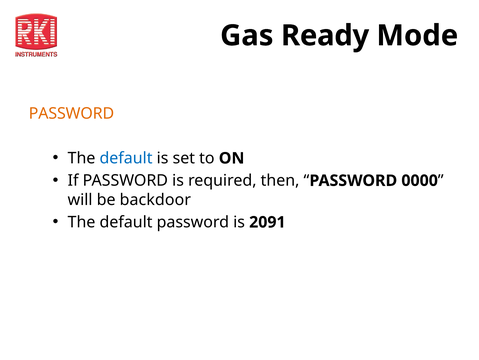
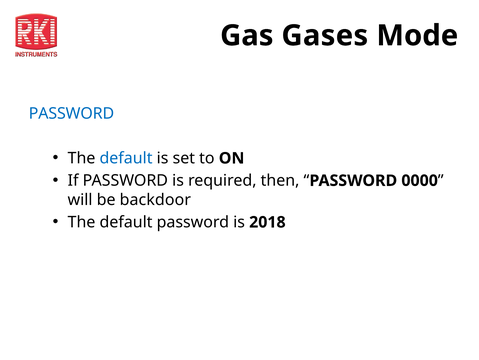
Ready: Ready -> Gases
PASSWORD at (71, 113) colour: orange -> blue
2091: 2091 -> 2018
